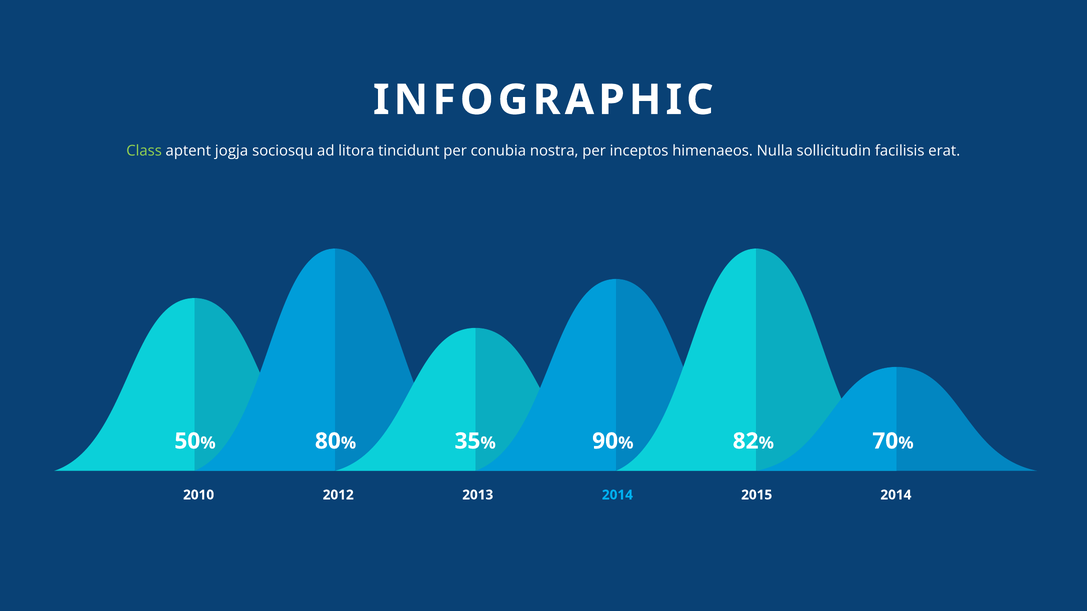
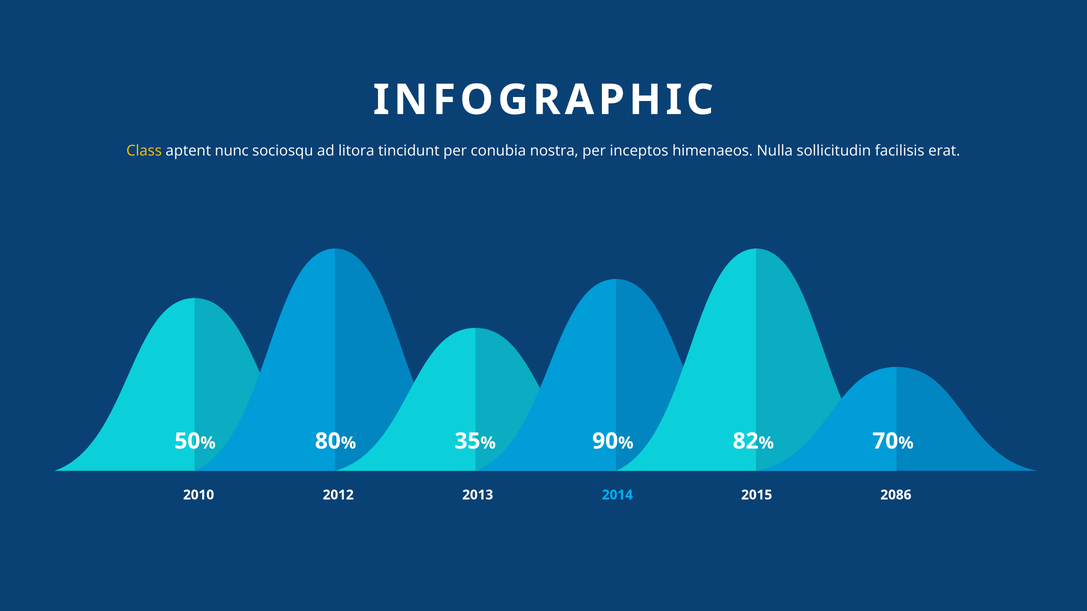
Class colour: light green -> yellow
jogja: jogja -> nunc
2013 2014: 2014 -> 2086
